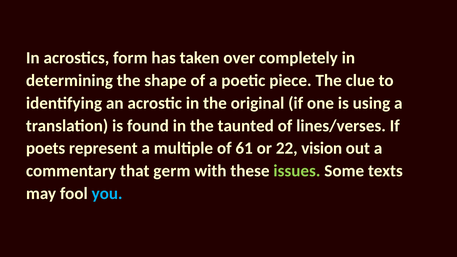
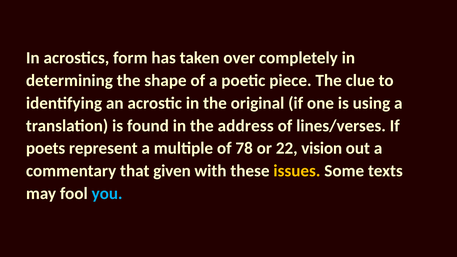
taunted: taunted -> address
61: 61 -> 78
germ: germ -> given
issues colour: light green -> yellow
